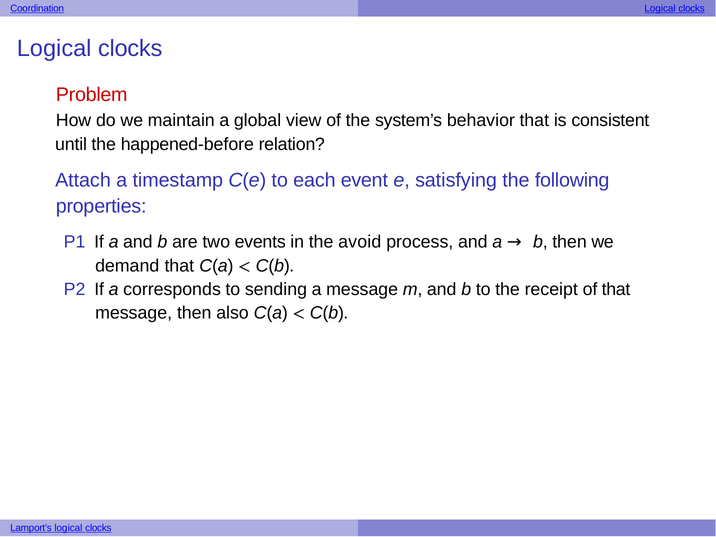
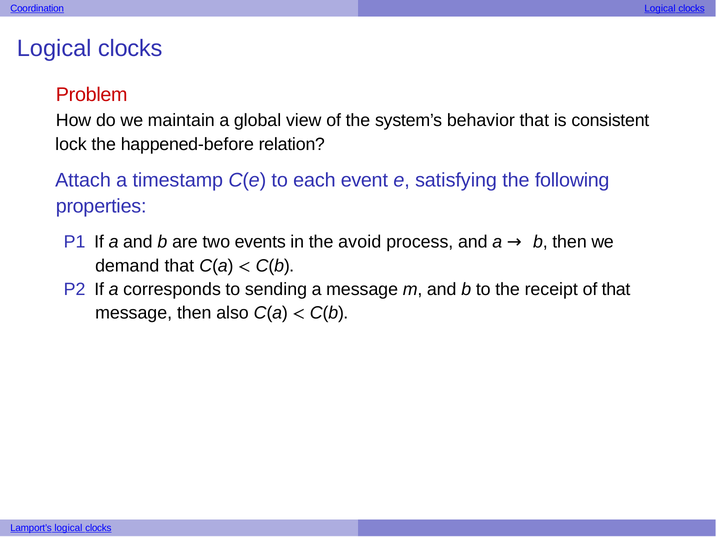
until: until -> lock
